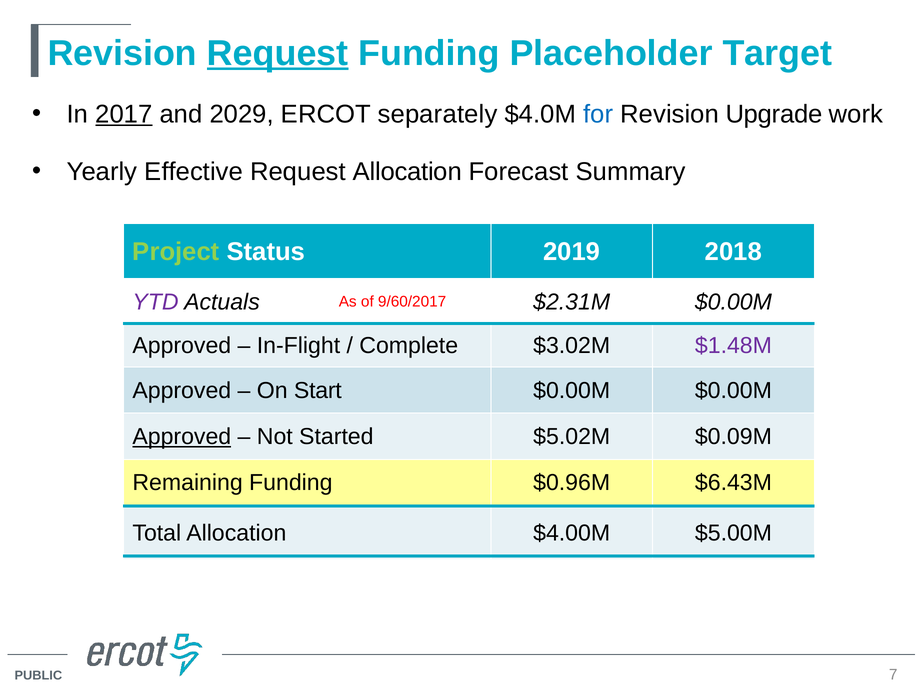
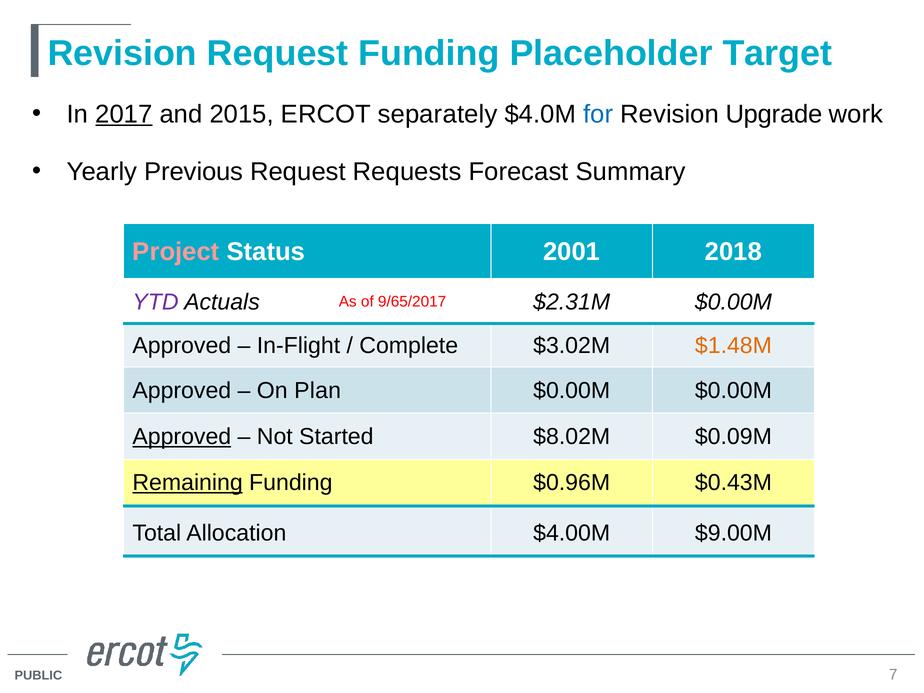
Request at (278, 53) underline: present -> none
2029: 2029 -> 2015
Effective: Effective -> Previous
Request Allocation: Allocation -> Requests
Project colour: light green -> pink
2019: 2019 -> 2001
9/60/2017: 9/60/2017 -> 9/65/2017
$1.48M colour: purple -> orange
Start: Start -> Plan
$5.02M: $5.02M -> $8.02M
Remaining underline: none -> present
$6.43M: $6.43M -> $0.43M
$5.00M: $5.00M -> $9.00M
